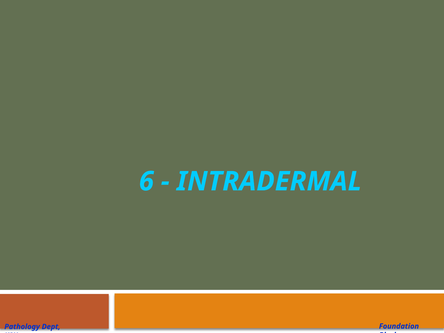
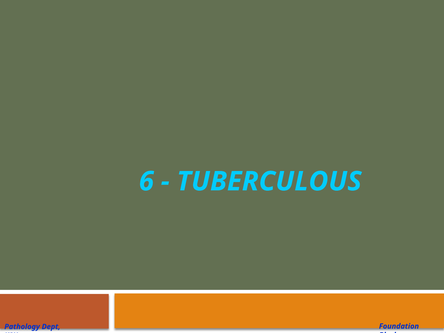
INTRADERMAL: INTRADERMAL -> TUBERCULOUS
